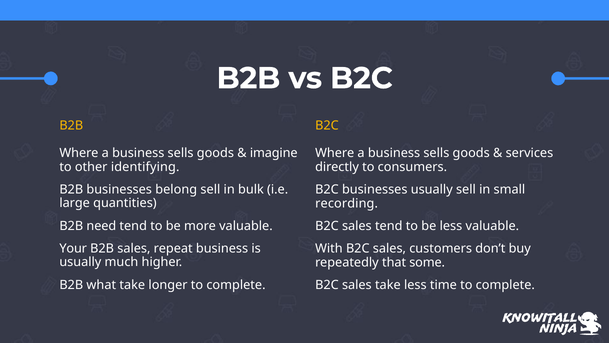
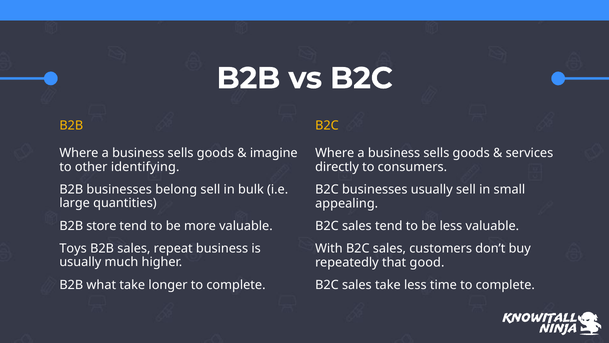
recording: recording -> appealing
need: need -> store
Your: Your -> Toys
some: some -> good
